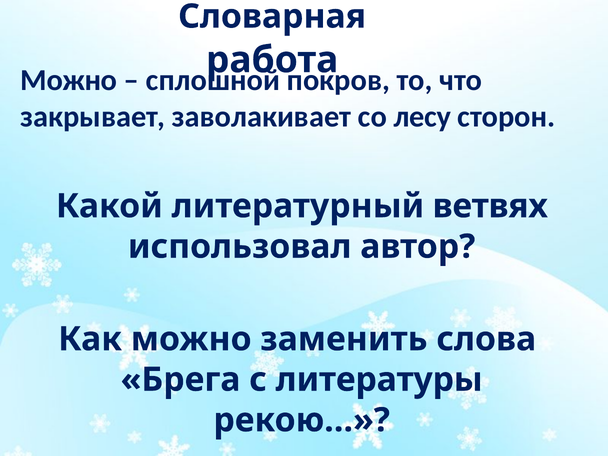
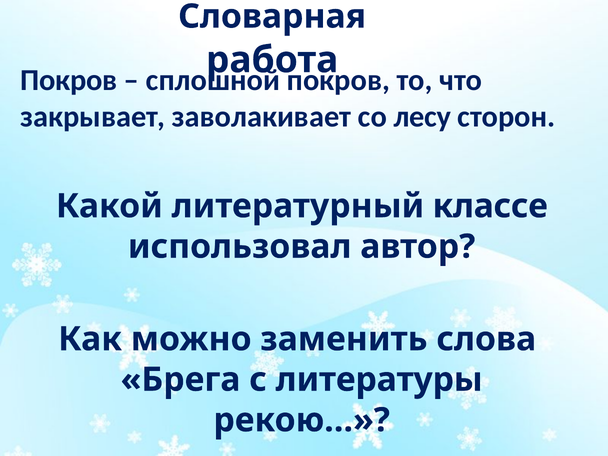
Можно at (69, 80): Можно -> Покров
ветвях: ветвях -> классе
